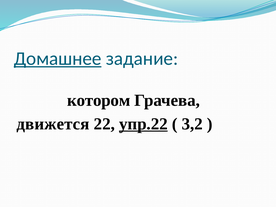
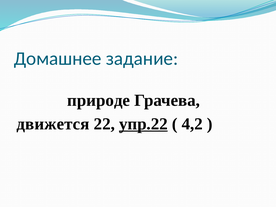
Домашнее underline: present -> none
котором: котором -> природе
3,2: 3,2 -> 4,2
